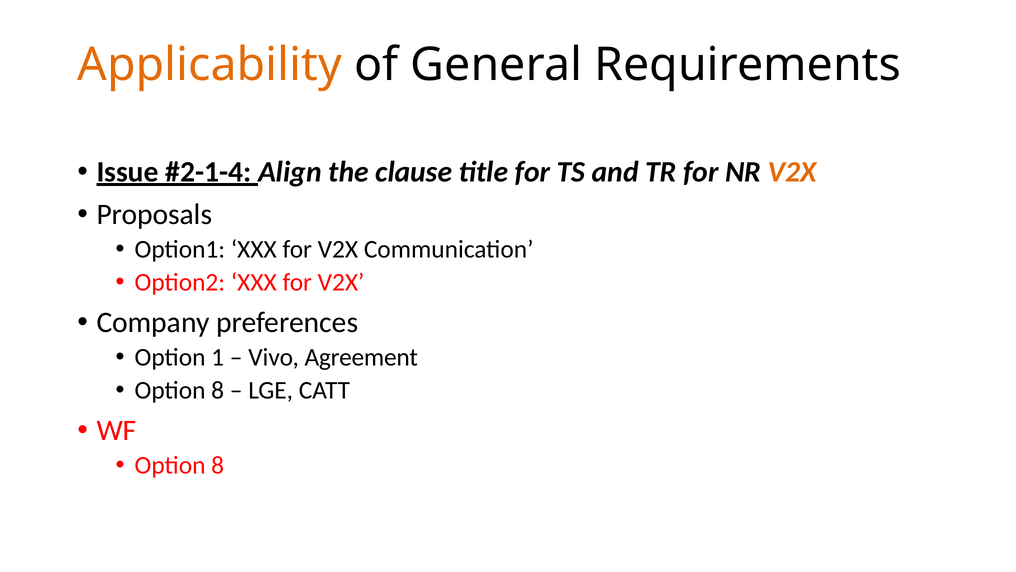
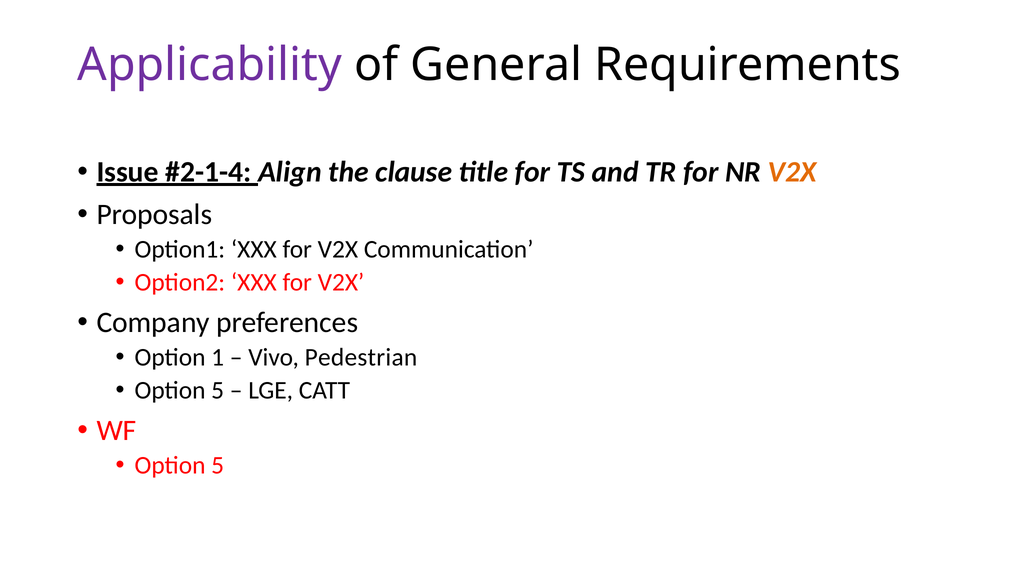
Applicability colour: orange -> purple
Agreement: Agreement -> Pedestrian
8 at (218, 390): 8 -> 5
8 at (218, 465): 8 -> 5
